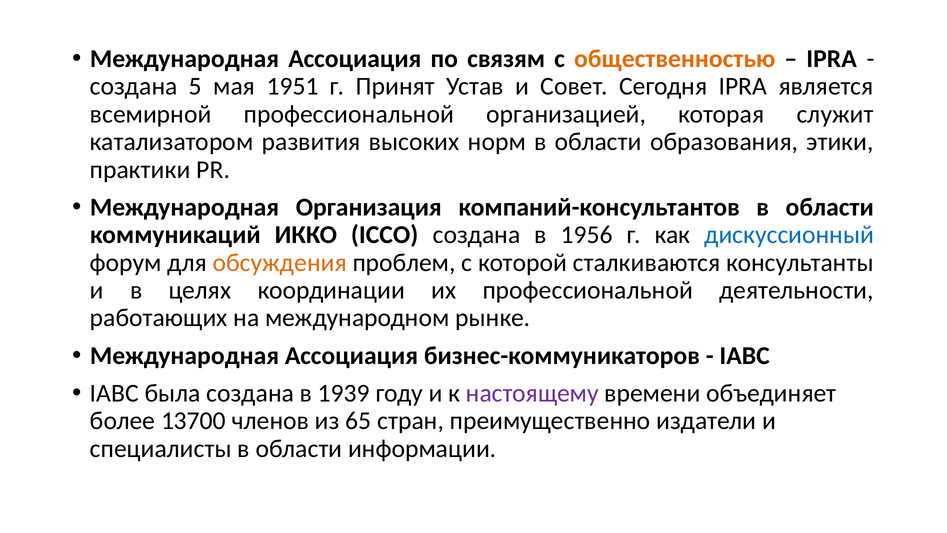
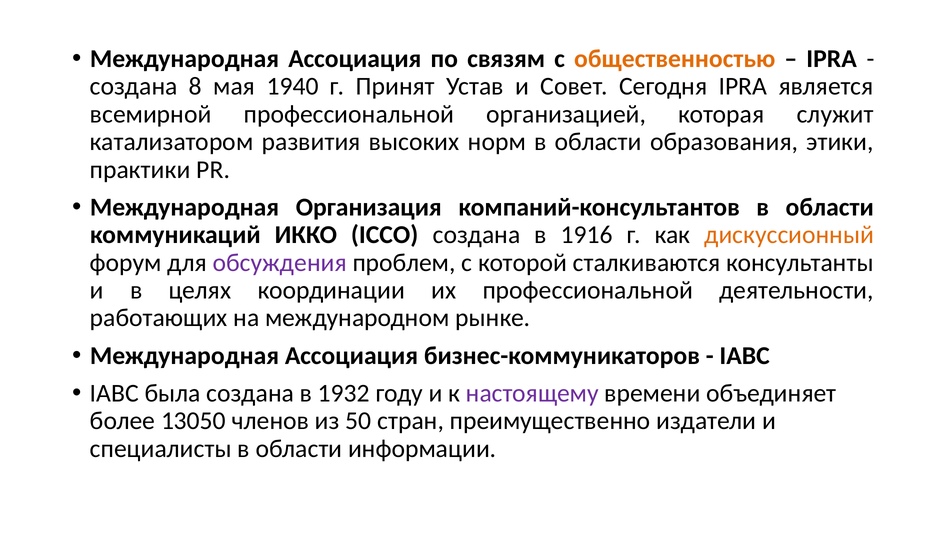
5: 5 -> 8
1951: 1951 -> 1940
1956: 1956 -> 1916
дискуссионный colour: blue -> orange
обсуждения colour: orange -> purple
1939: 1939 -> 1932
13700: 13700 -> 13050
65: 65 -> 50
